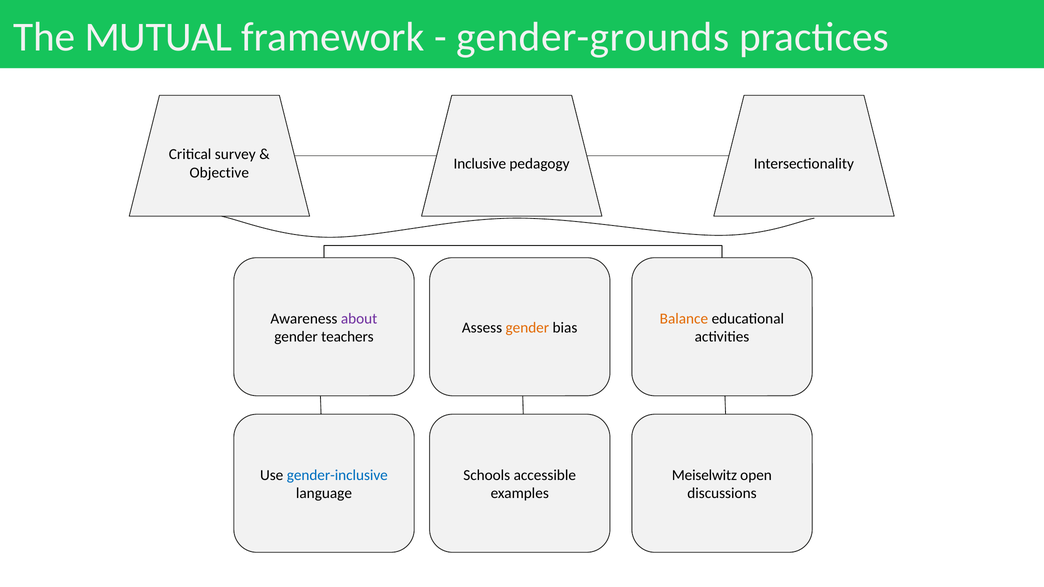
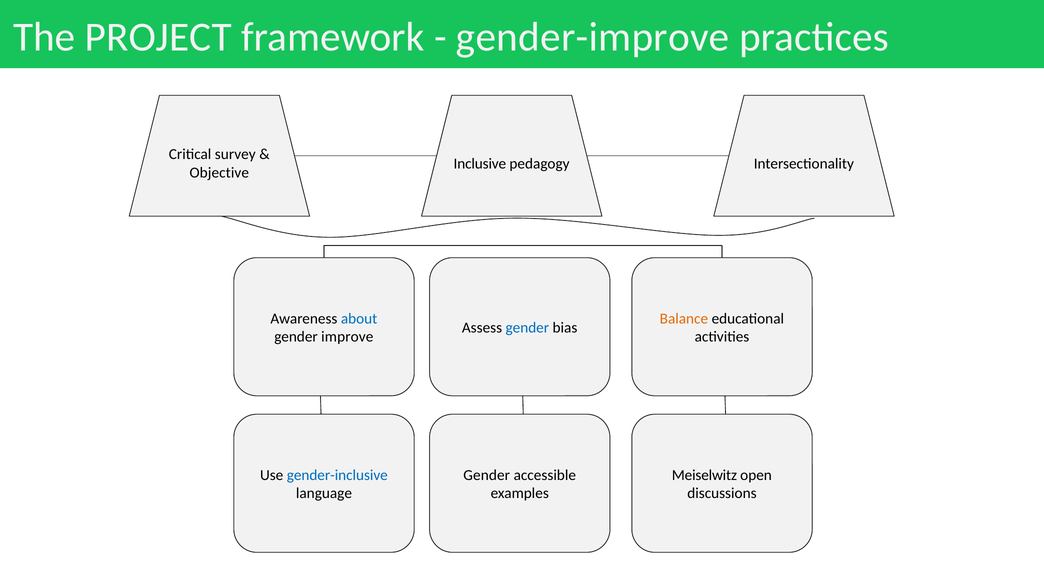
MUTUAL: MUTUAL -> PROJECT
gender-grounds: gender-grounds -> gender-improve
about colour: purple -> blue
gender at (527, 328) colour: orange -> blue
teachers: teachers -> improve
Schools at (487, 475): Schools -> Gender
